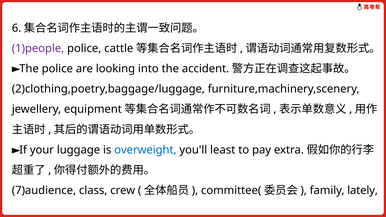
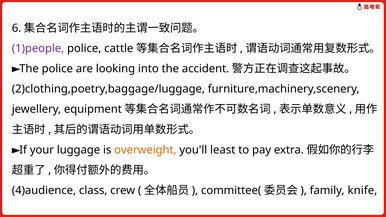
overweight colour: blue -> orange
7)audience: 7)audience -> 4)audience
lately: lately -> knife
